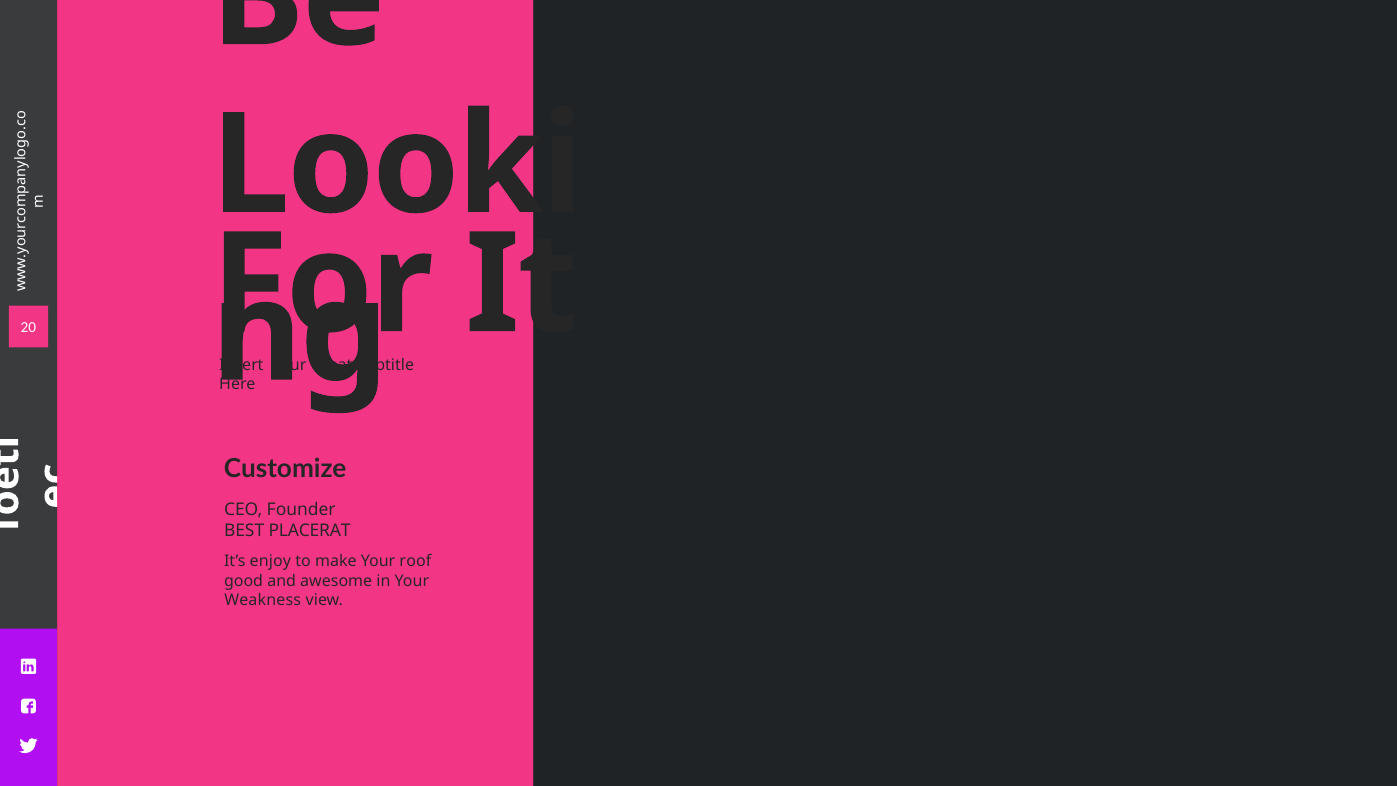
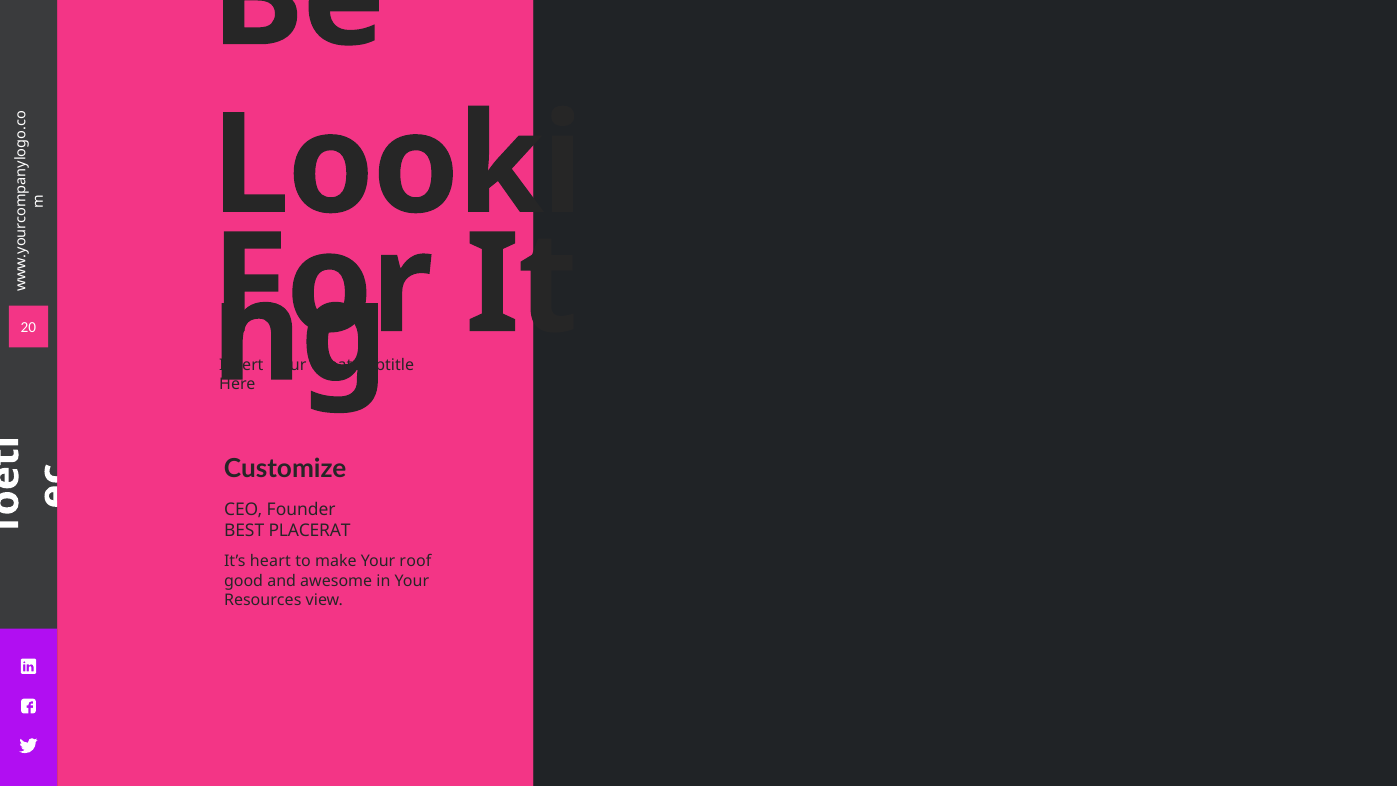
enjoy: enjoy -> heart
Weakness: Weakness -> Resources
